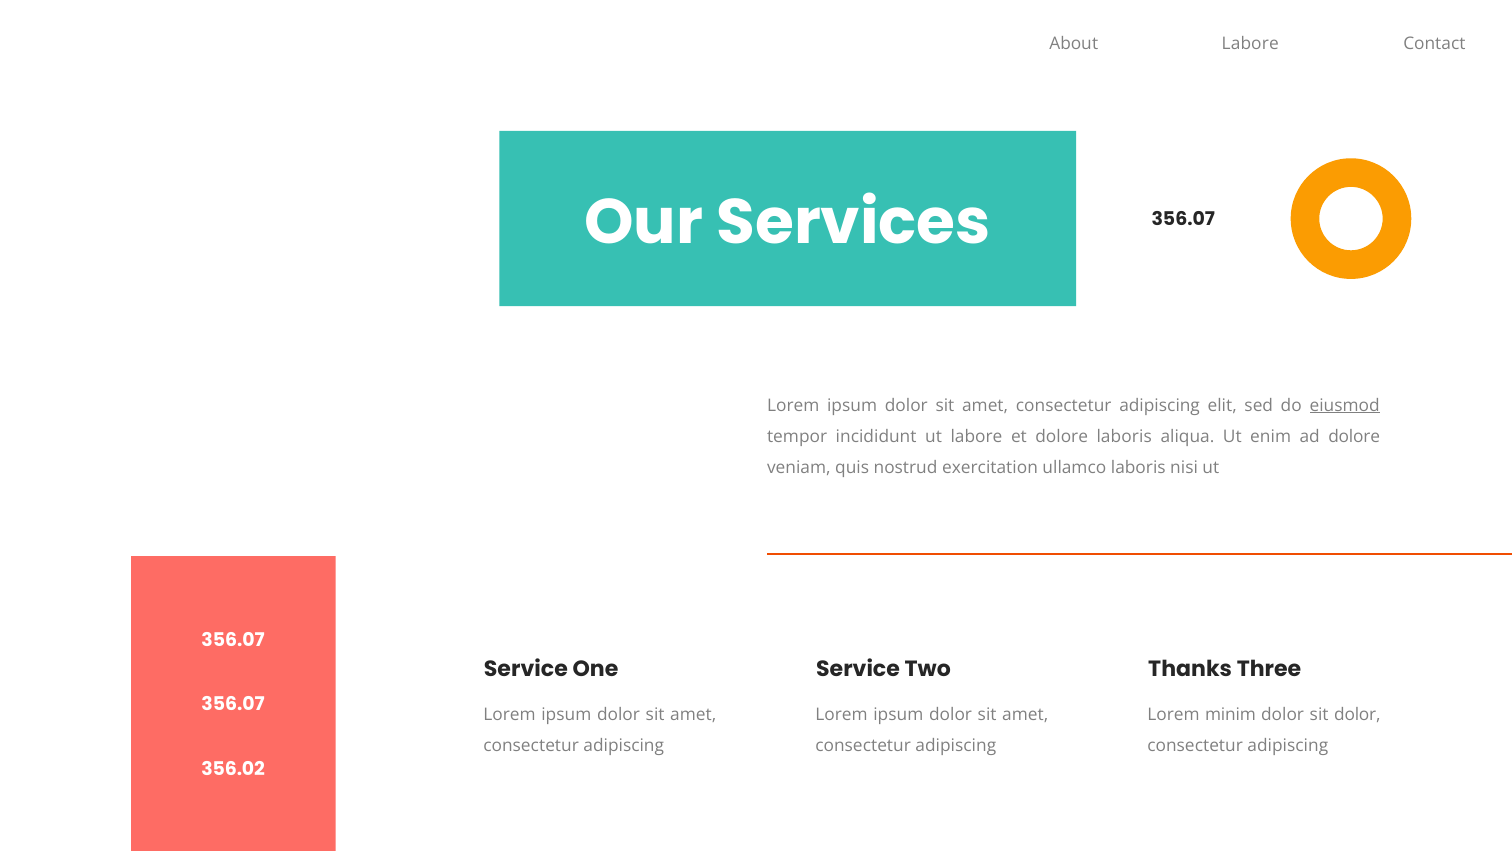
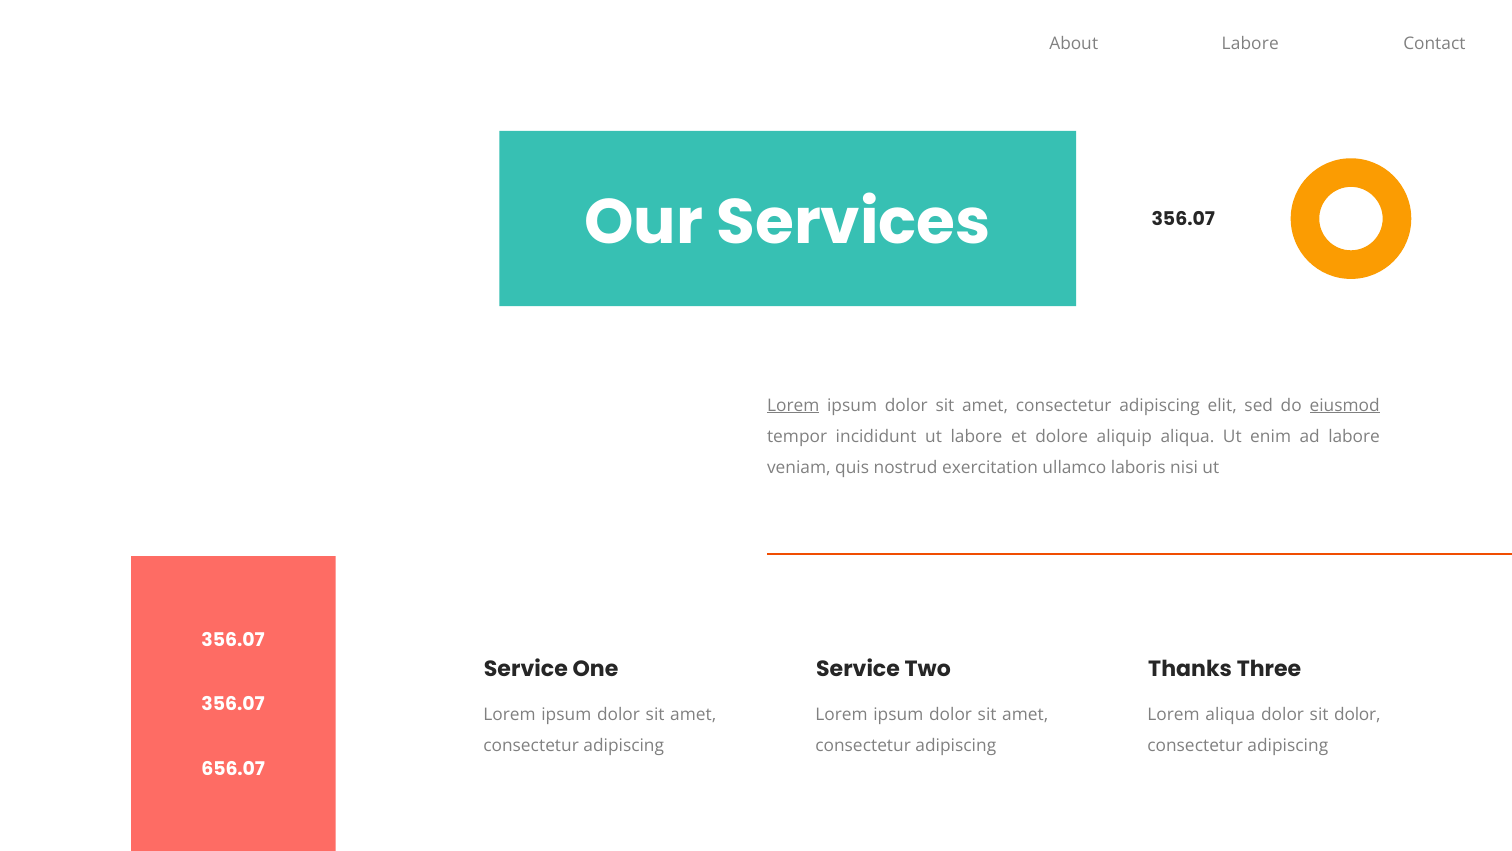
Lorem at (793, 405) underline: none -> present
dolore laboris: laboris -> aliquip
ad dolore: dolore -> labore
Lorem minim: minim -> aliqua
356.02: 356.02 -> 656.07
